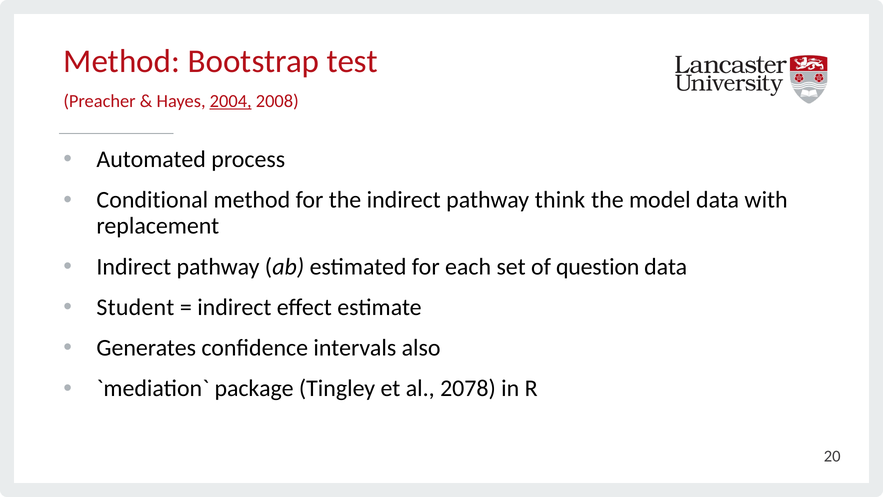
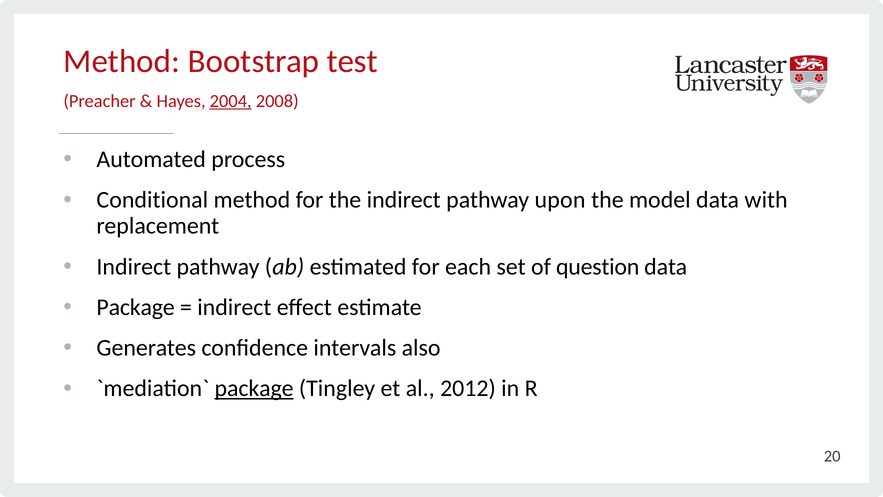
think: think -> upon
Student at (135, 307): Student -> Package
package at (254, 388) underline: none -> present
2078: 2078 -> 2012
